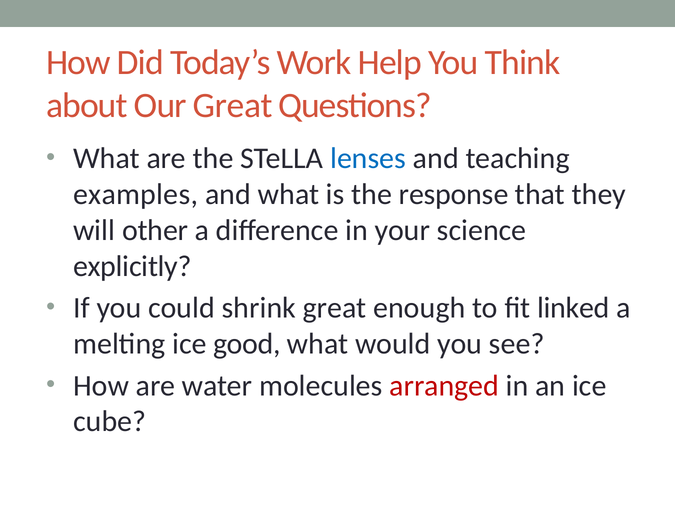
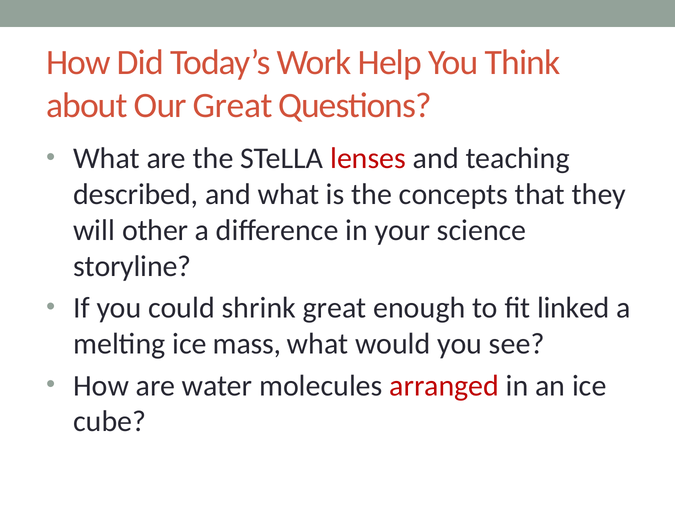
lenses colour: blue -> red
examples: examples -> described
response: response -> concepts
explicitly: explicitly -> storyline
good: good -> mass
